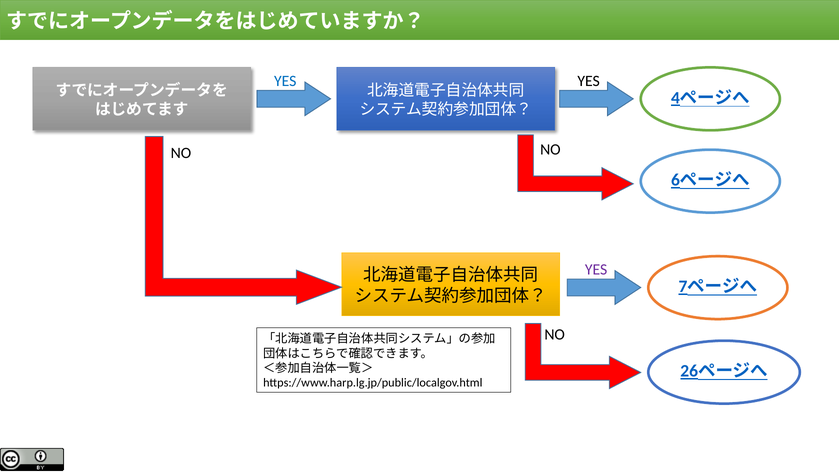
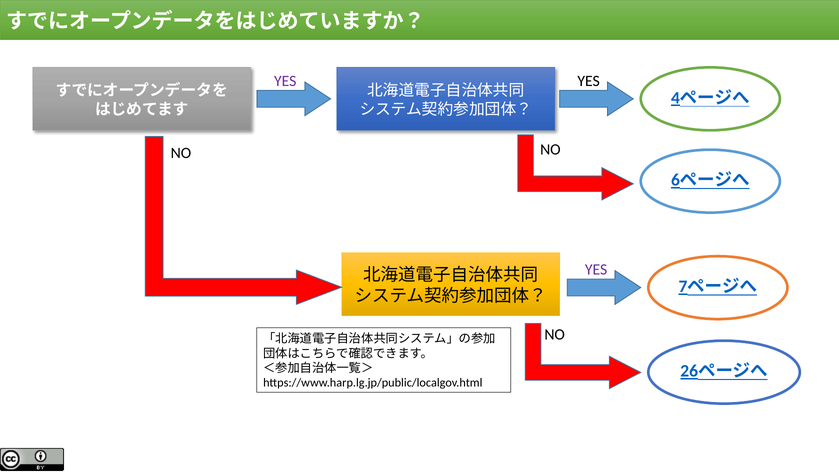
YES at (285, 81) colour: blue -> purple
